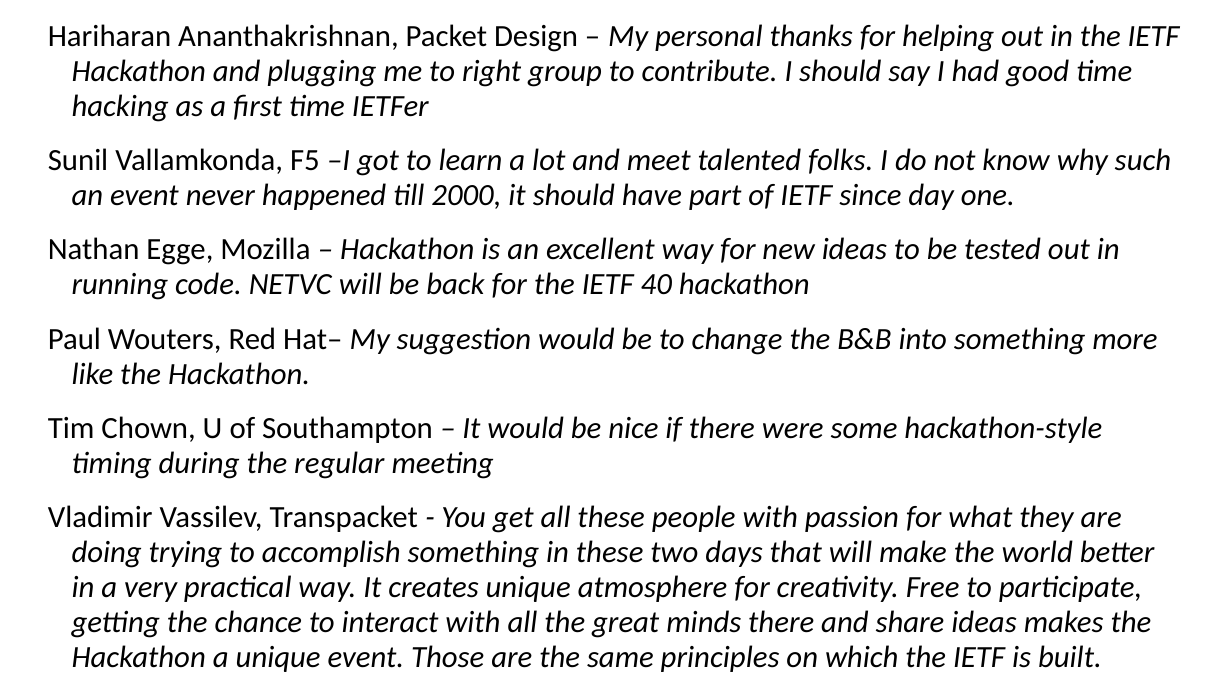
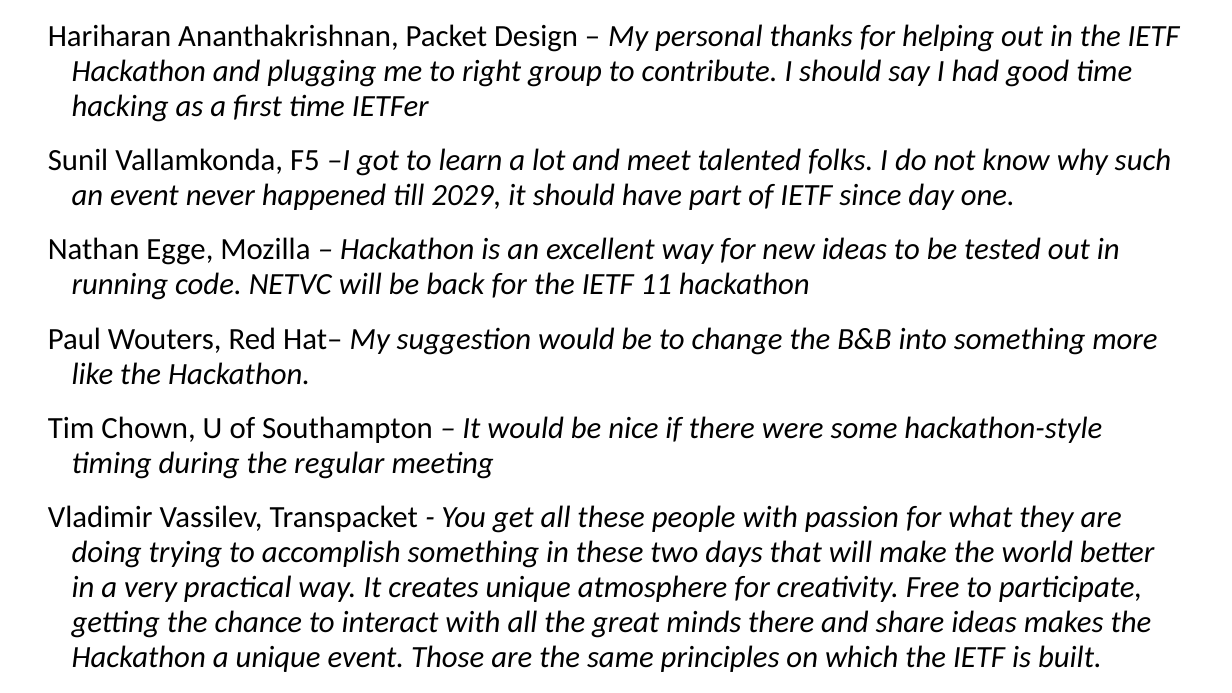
2000: 2000 -> 2029
40: 40 -> 11
